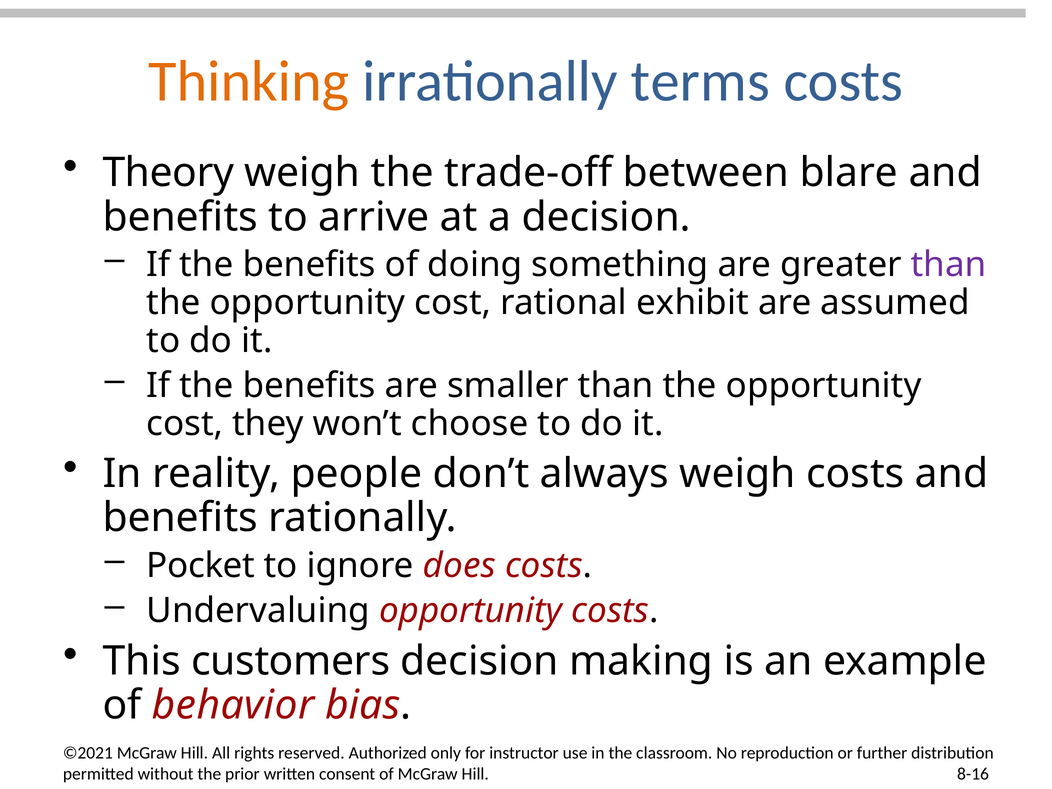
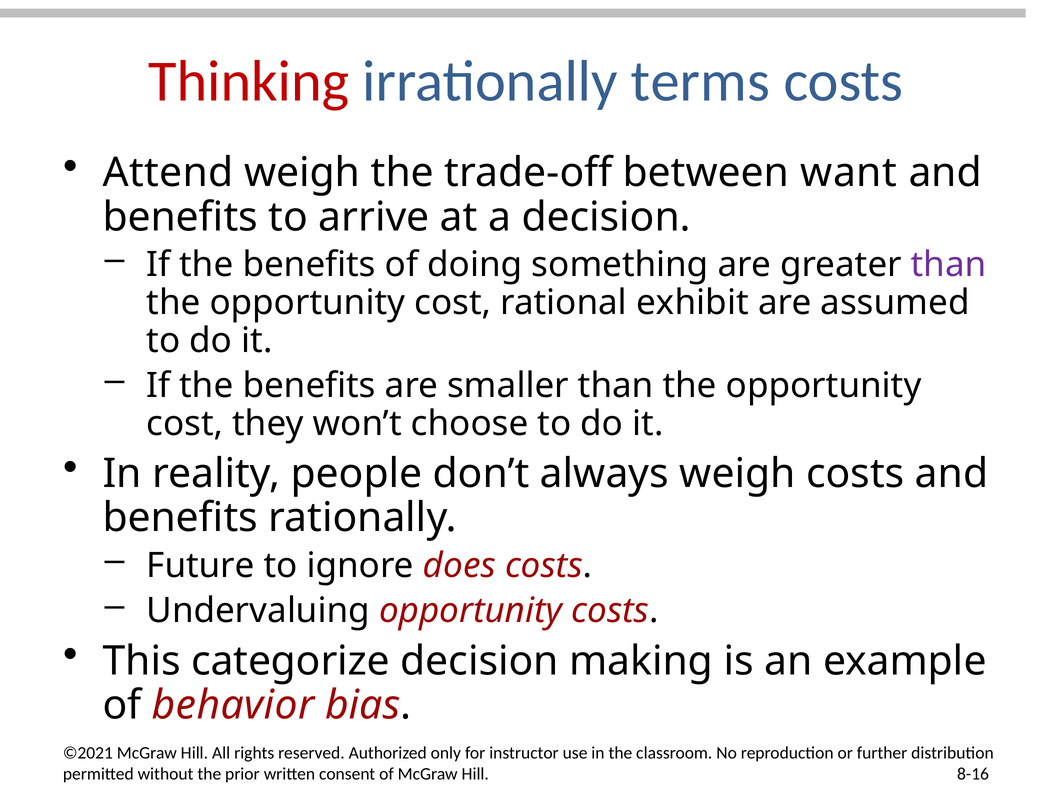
Thinking colour: orange -> red
Theory: Theory -> Attend
blare: blare -> want
Pocket: Pocket -> Future
customers: customers -> categorize
